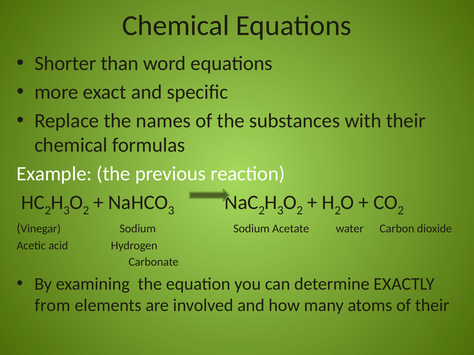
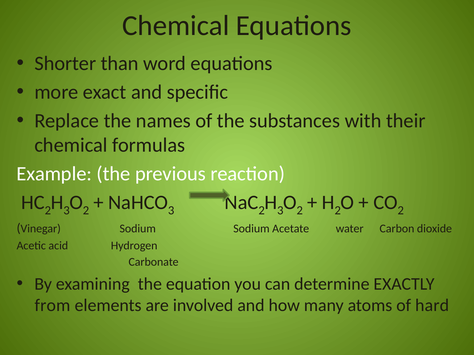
of their: their -> hard
